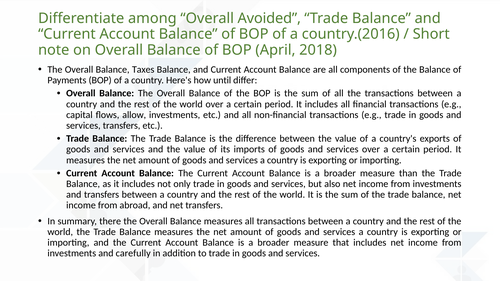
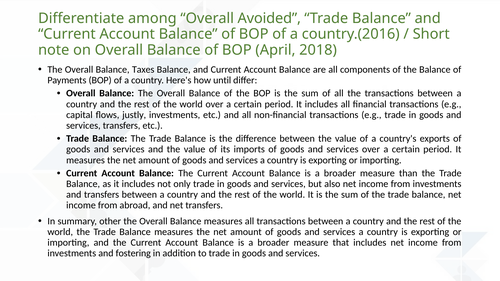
allow: allow -> justly
there: there -> other
carefully: carefully -> fostering
